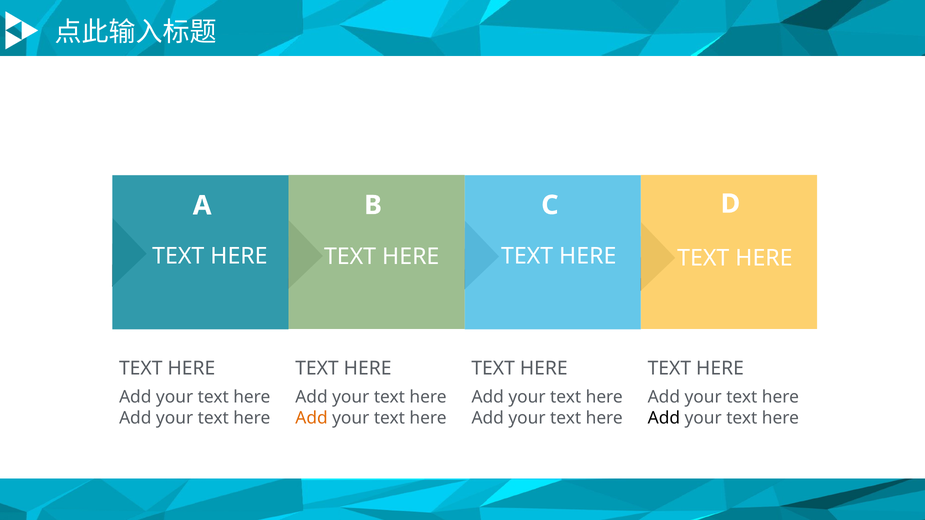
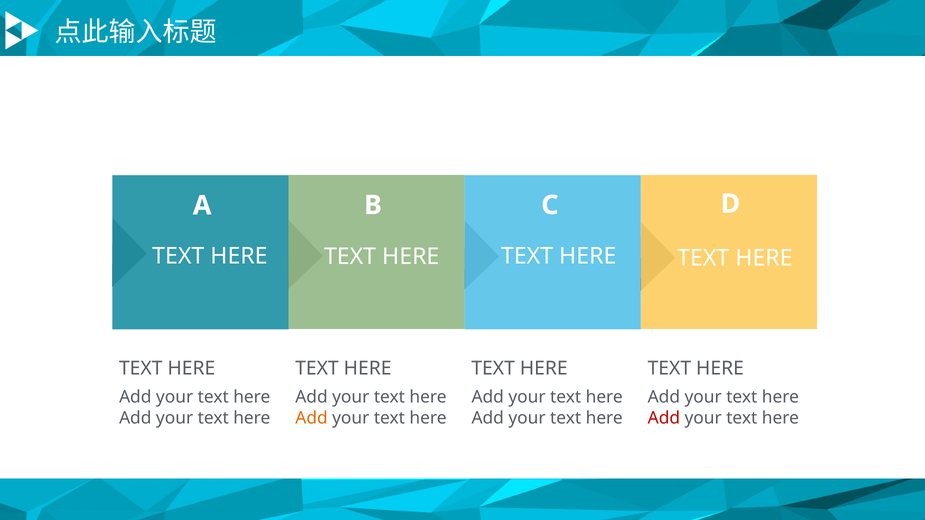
Add at (664, 418) colour: black -> red
